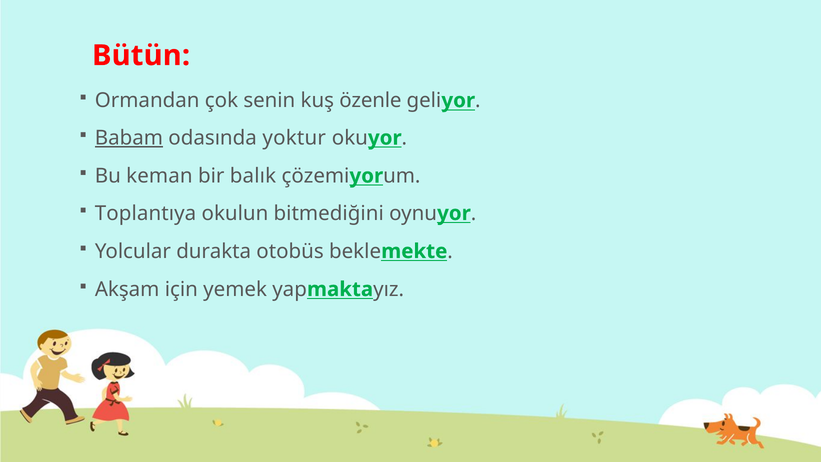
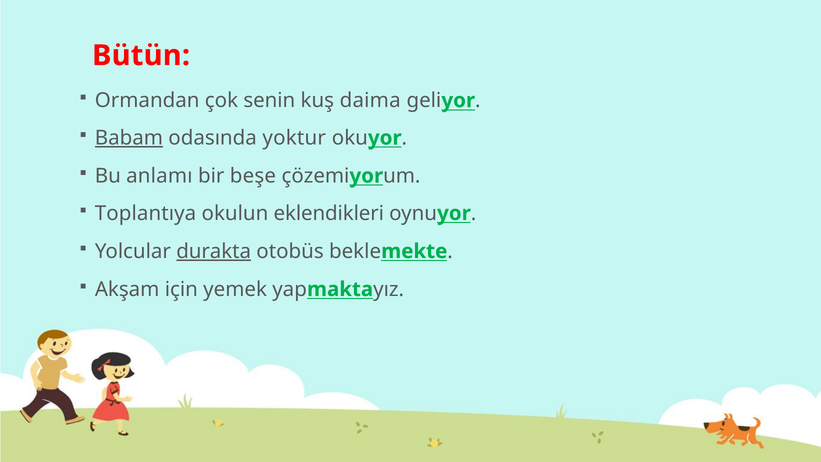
özenle: özenle -> daima
keman: keman -> anlamı
balık: balık -> beşe
bitmediğini: bitmediğini -> eklendikleri
durakta underline: none -> present
